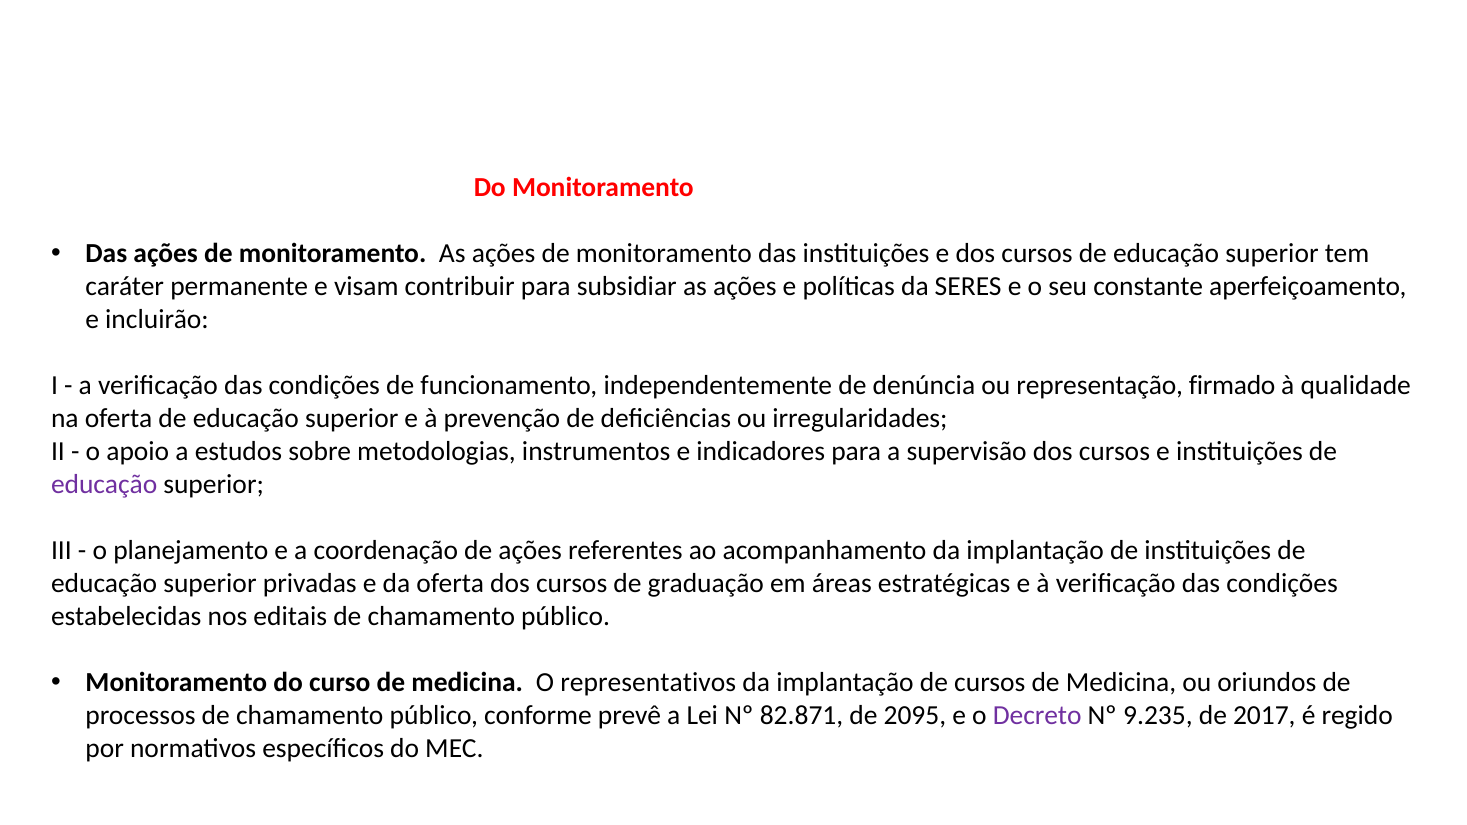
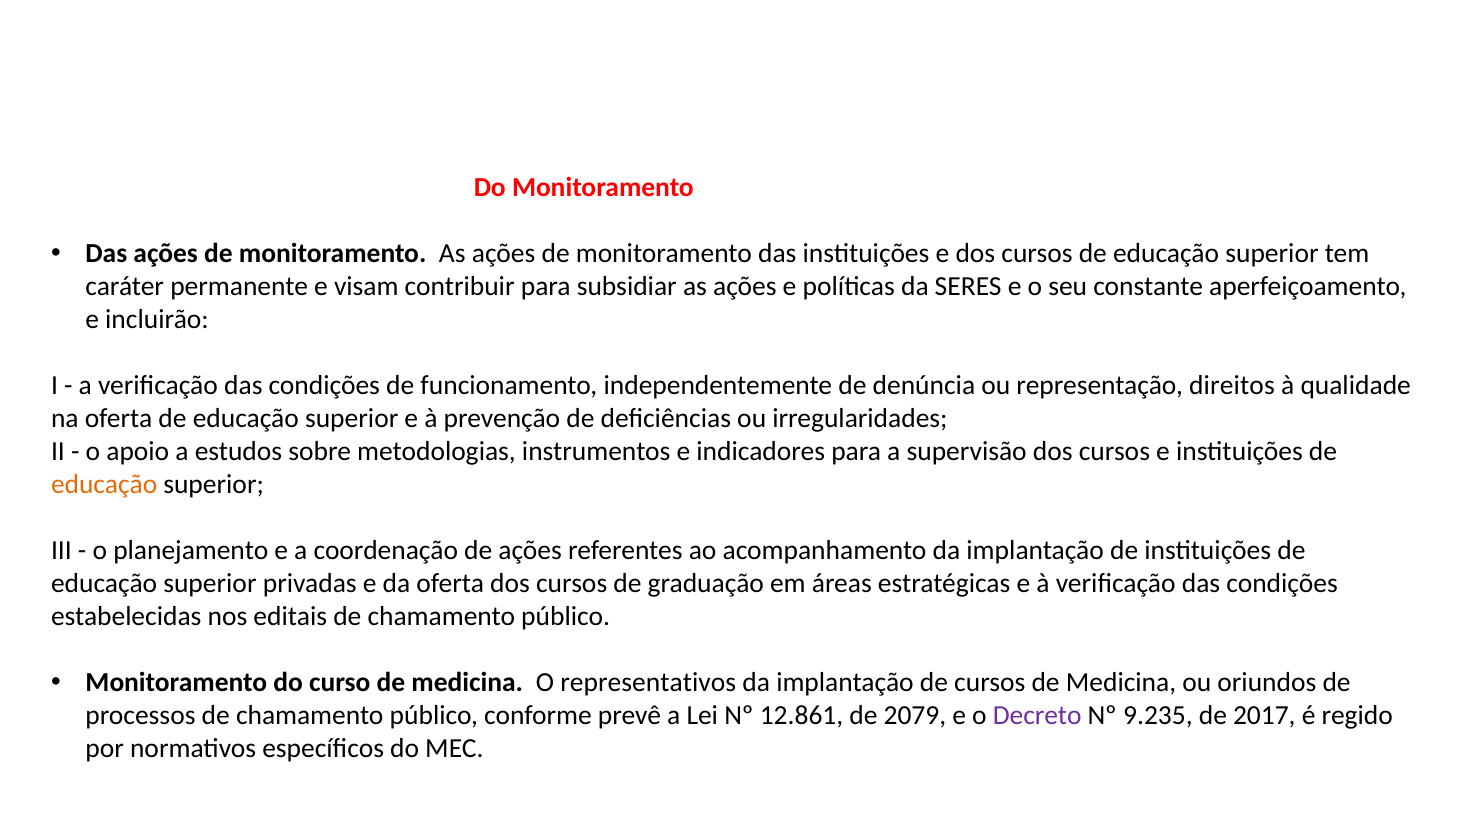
firmado: firmado -> direitos
educação at (104, 485) colour: purple -> orange
82.871: 82.871 -> 12.861
2095: 2095 -> 2079
